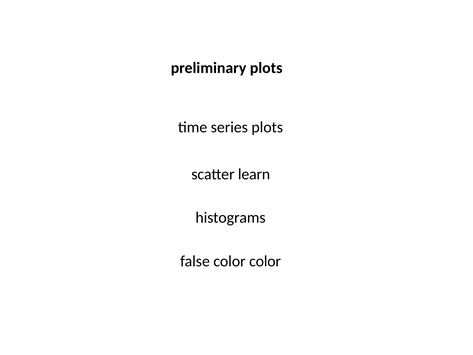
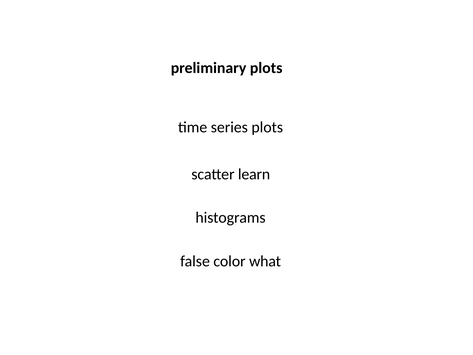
color color: color -> what
